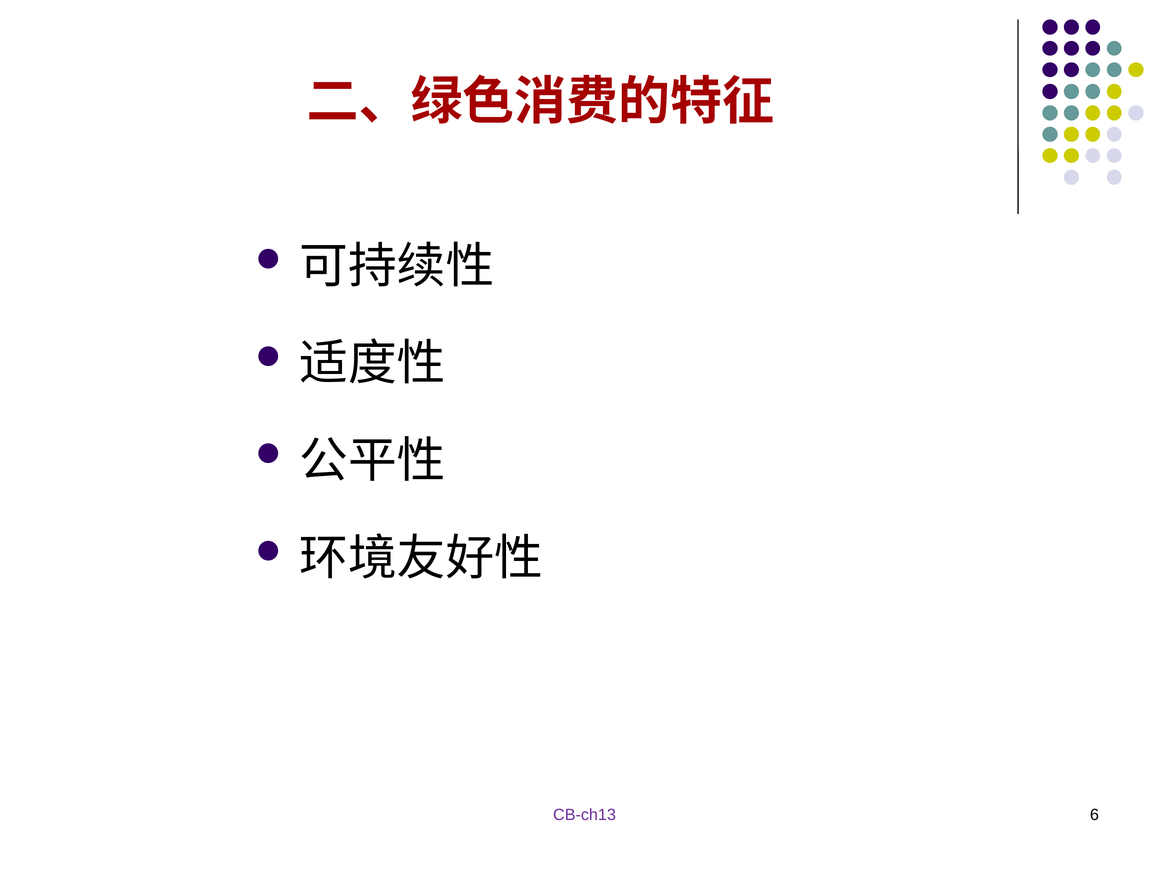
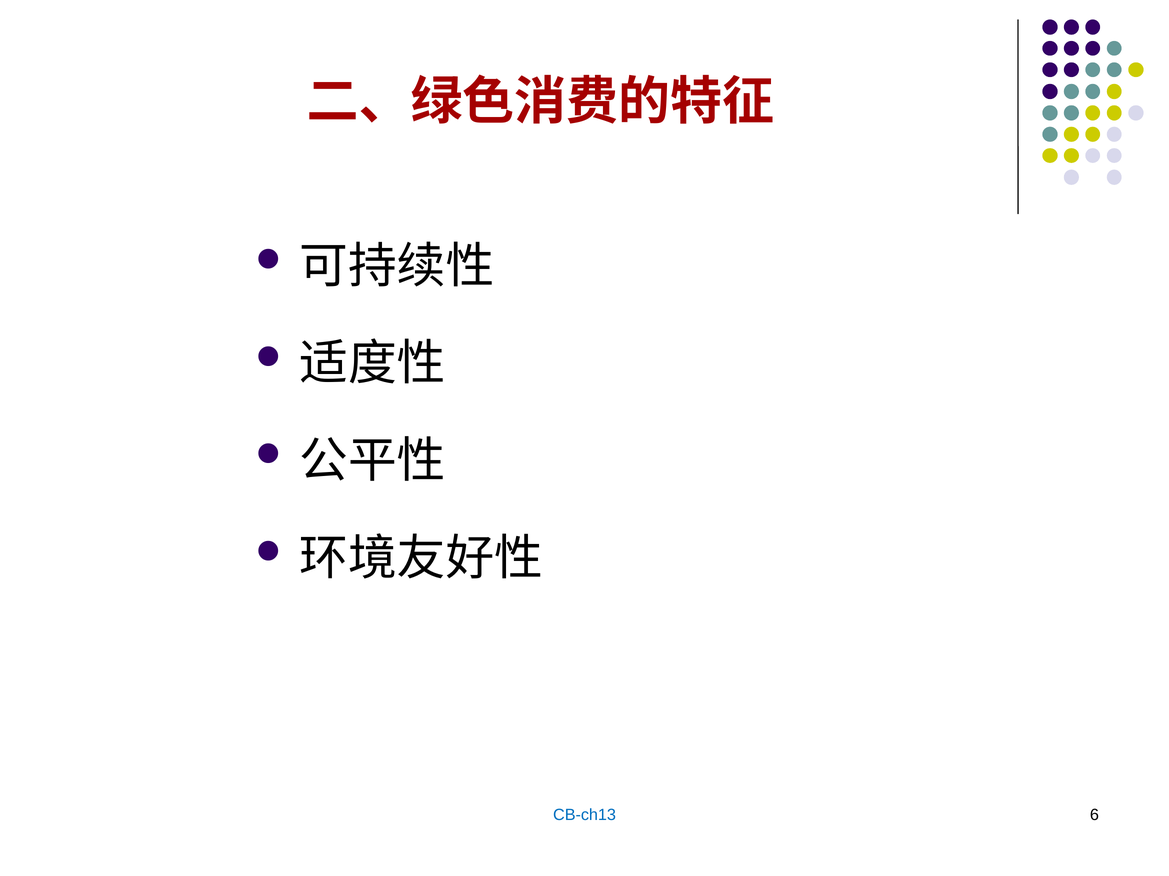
CB-ch13 colour: purple -> blue
